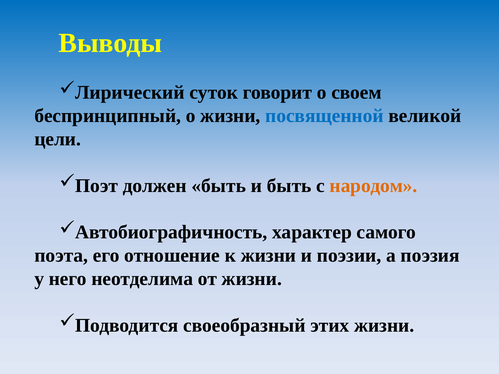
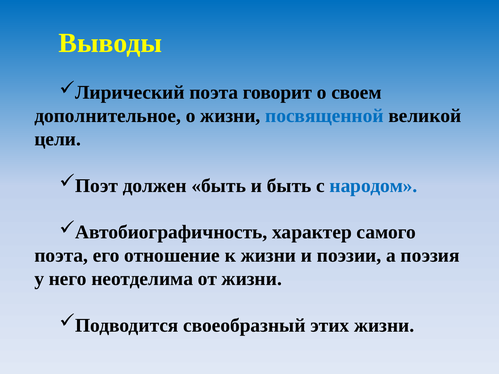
суток at (214, 93): суток -> поэта
беспринципный: беспринципный -> дополнительное
народом colour: orange -> blue
